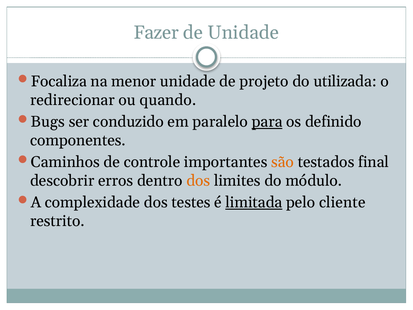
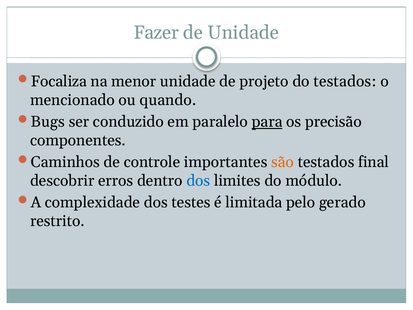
do utilizada: utilizada -> testados
redirecionar: redirecionar -> mencionado
definido: definido -> precisão
dos at (198, 181) colour: orange -> blue
limitada underline: present -> none
cliente: cliente -> gerado
